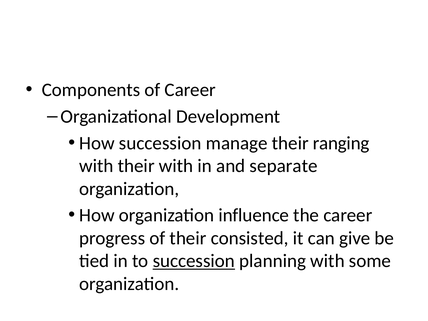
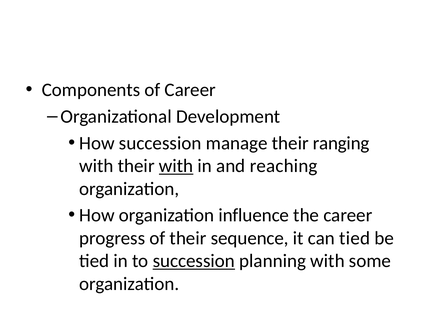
with at (176, 166) underline: none -> present
separate: separate -> reaching
consisted: consisted -> sequence
can give: give -> tied
